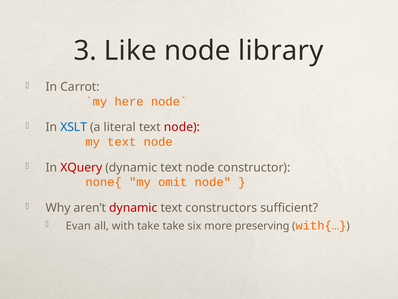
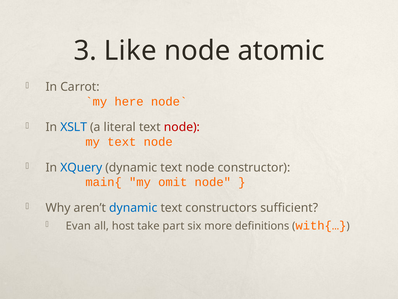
library: library -> atomic
XQuery colour: red -> blue
none{: none{ -> main{
dynamic at (133, 207) colour: red -> blue
with: with -> host
take take: take -> part
preserving: preserving -> definitions
